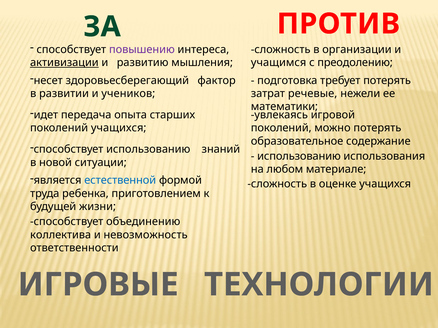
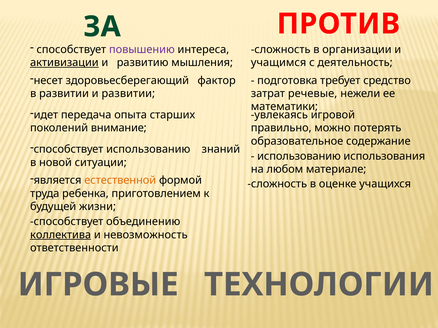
преодолению: преодолению -> деятельность
требует потерять: потерять -> средство
и учеников: учеников -> развитии
поколений учащихся: учащихся -> внимание
поколений at (281, 128): поколений -> правильно
естественной colour: blue -> orange
коллектива underline: none -> present
